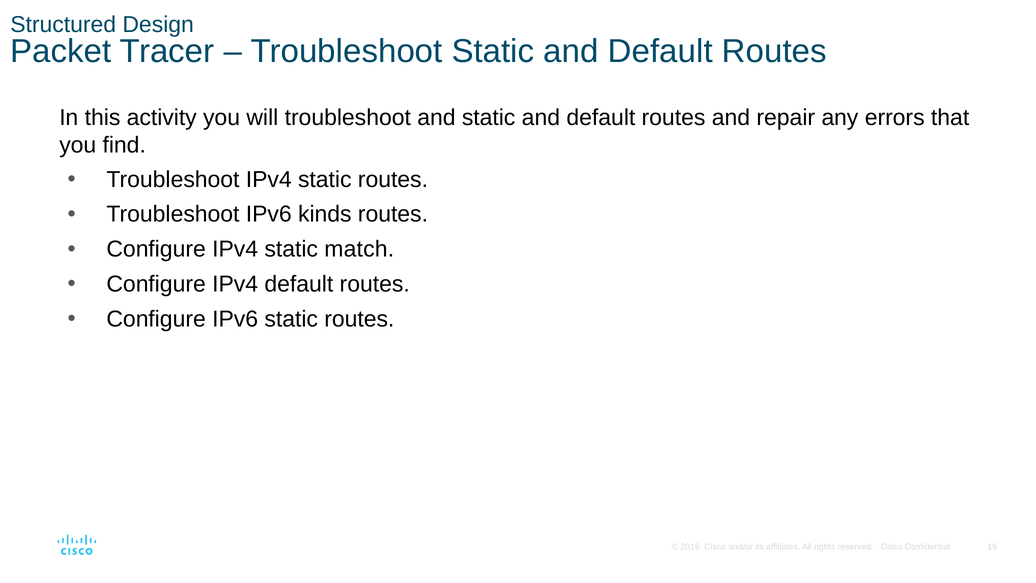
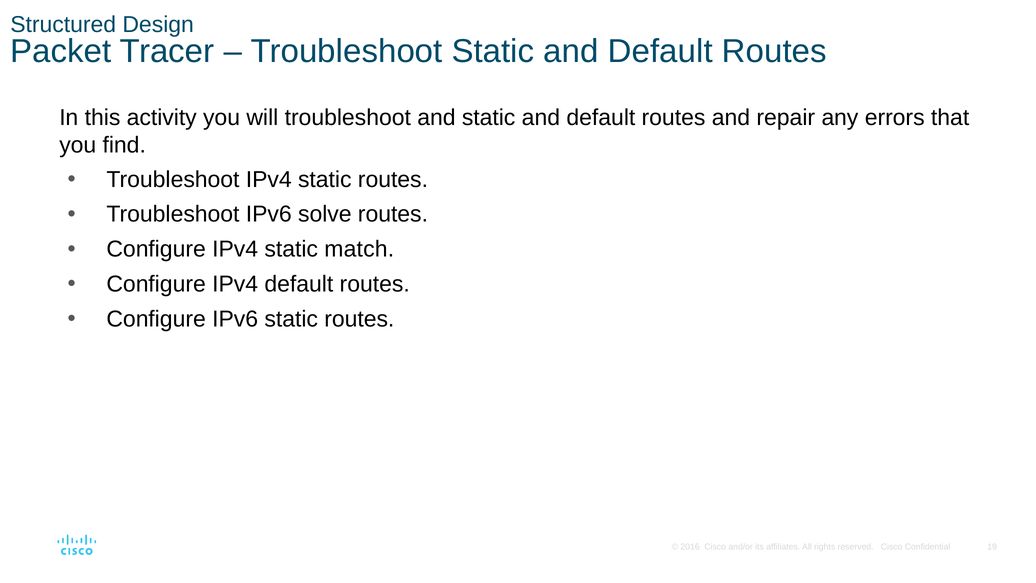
kinds: kinds -> solve
